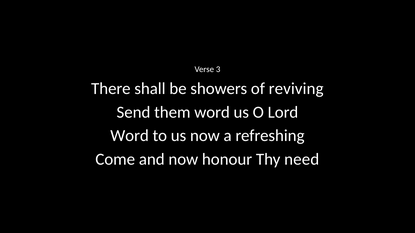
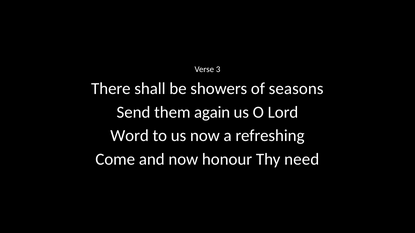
reviving: reviving -> seasons
them word: word -> again
